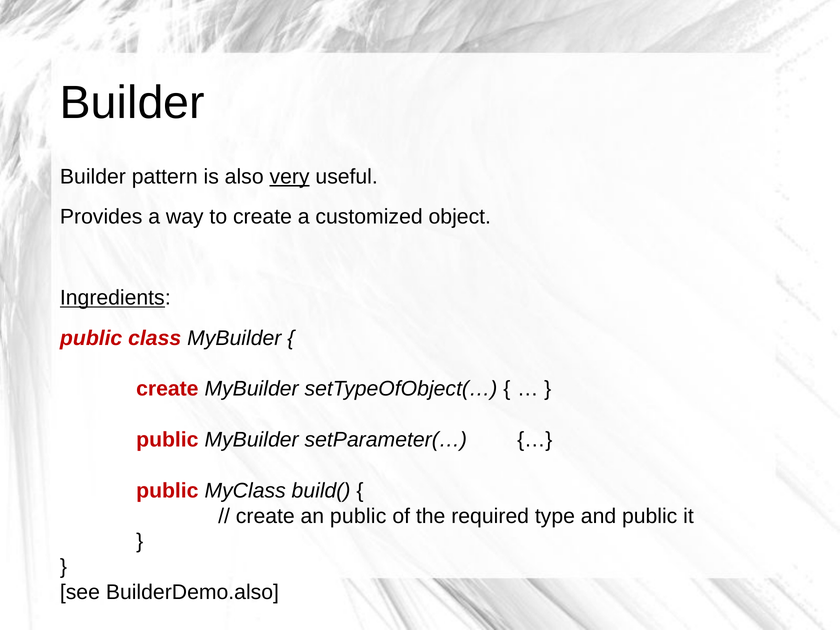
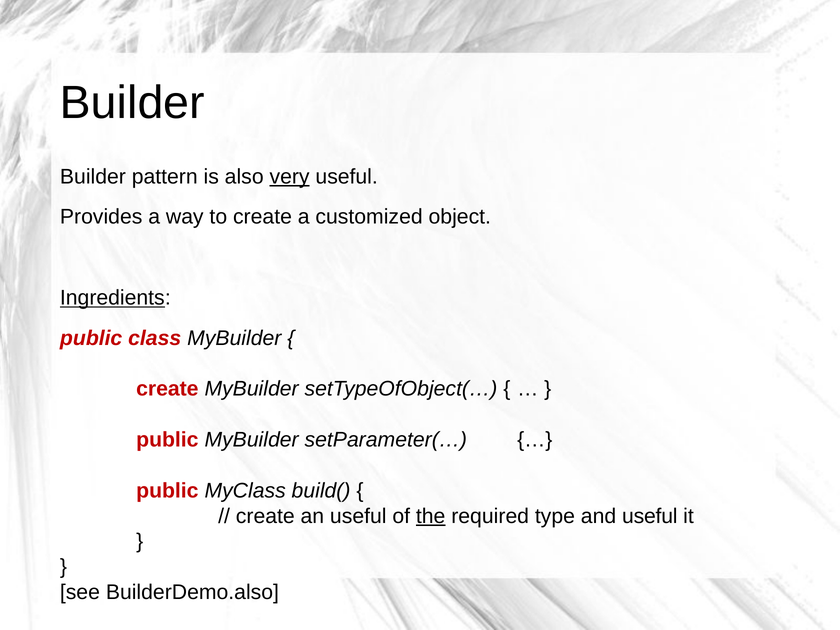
an public: public -> useful
the underline: none -> present
and public: public -> useful
